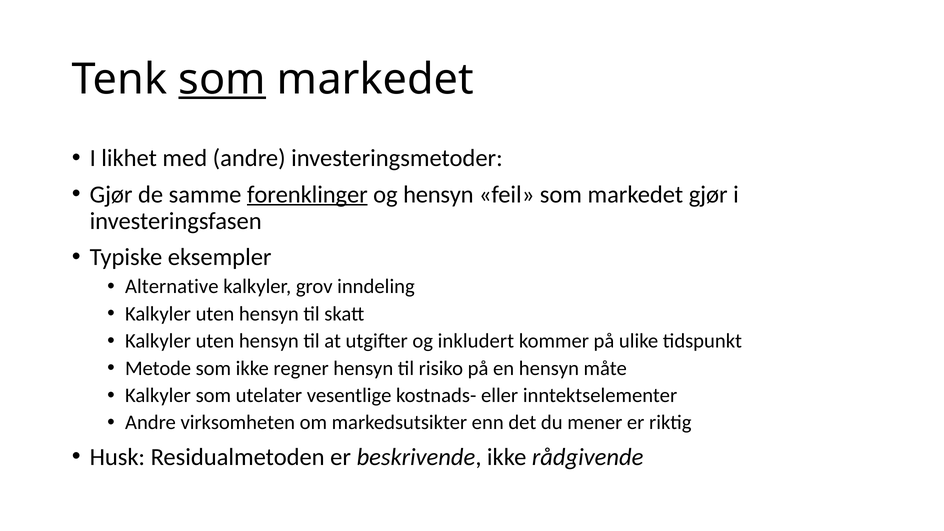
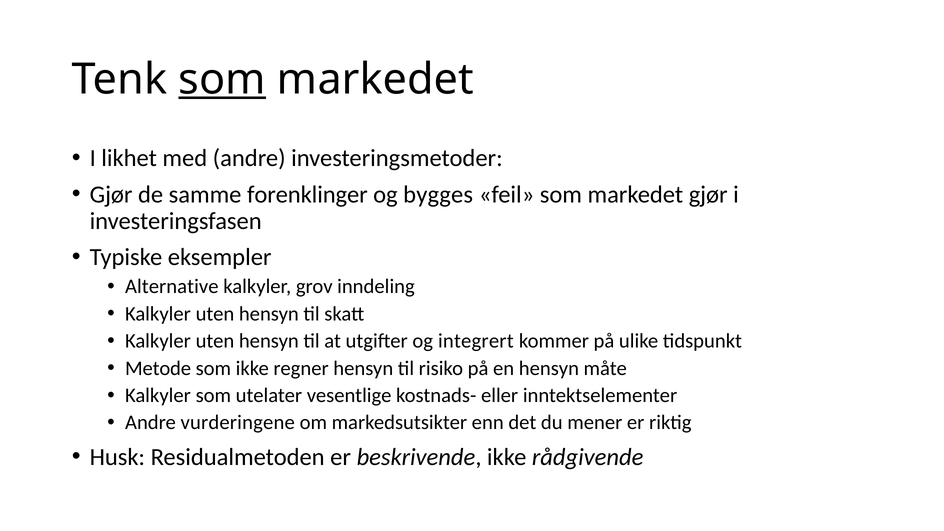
forenklinger underline: present -> none
og hensyn: hensyn -> bygges
inkludert: inkludert -> integrert
virksomheten: virksomheten -> vurderingene
